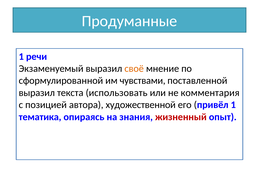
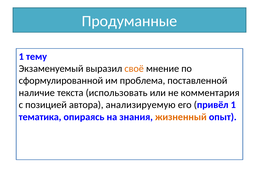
речи: речи -> тему
чувствами: чувствами -> проблема
выразил at (37, 93): выразил -> наличие
художественной: художественной -> анализируемую
жизненный colour: red -> orange
